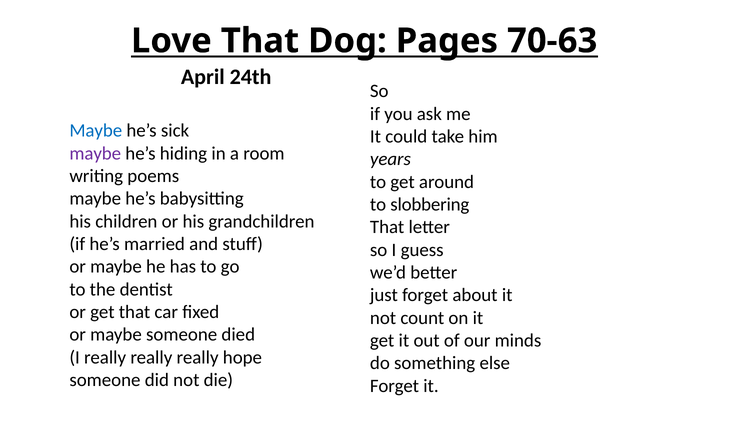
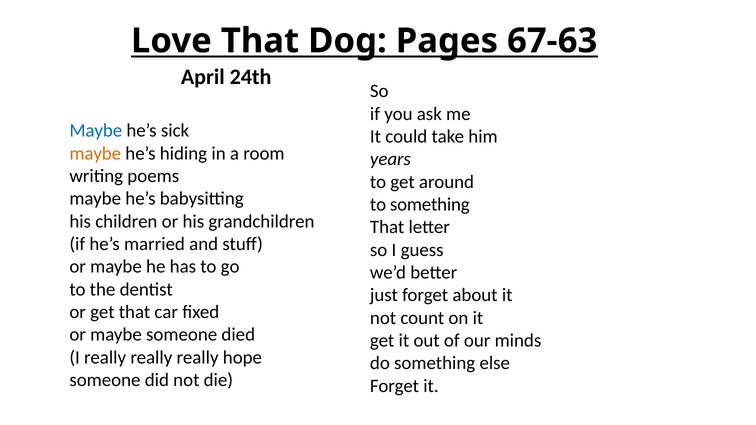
70-63: 70-63 -> 67-63
maybe at (95, 154) colour: purple -> orange
to slobbering: slobbering -> something
